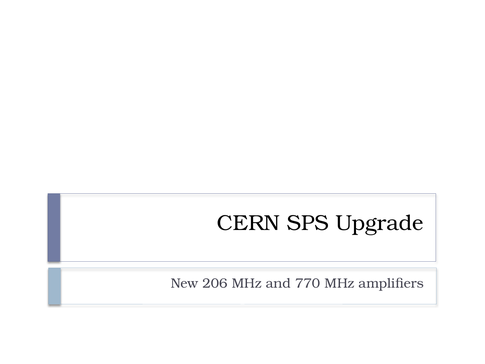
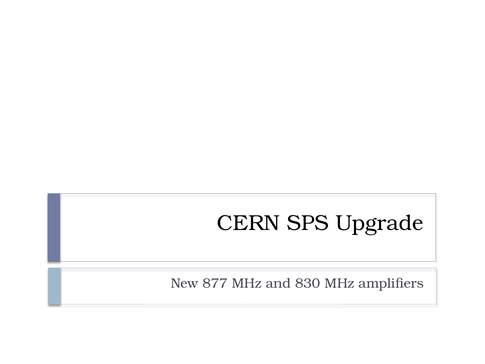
206: 206 -> 877
770: 770 -> 830
